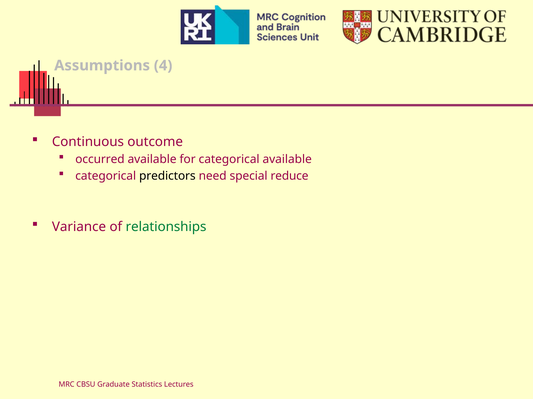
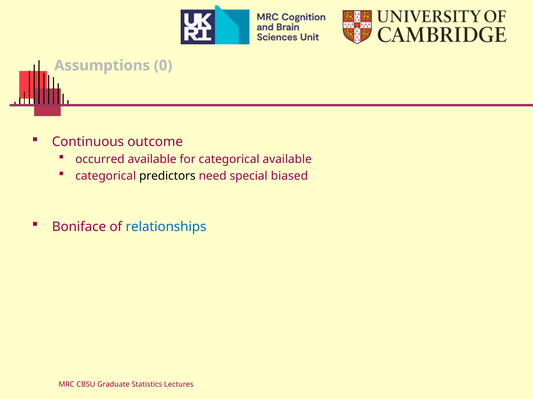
4: 4 -> 0
reduce: reduce -> biased
Variance: Variance -> Boniface
relationships colour: green -> blue
